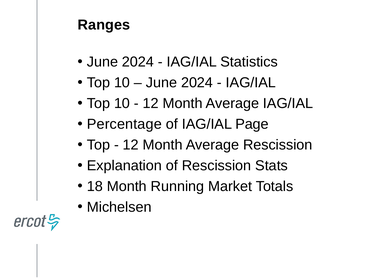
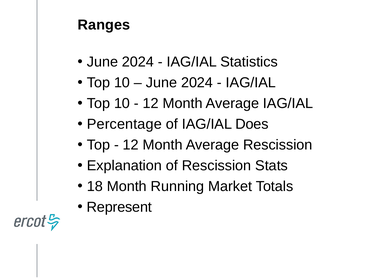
Page: Page -> Does
Michelsen: Michelsen -> Represent
